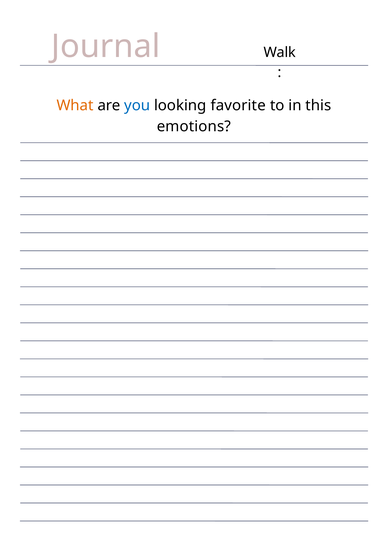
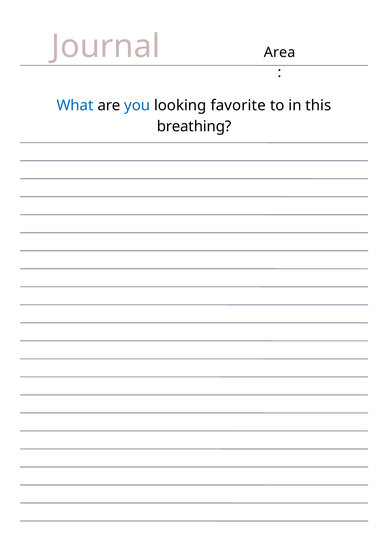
Walk: Walk -> Area
What colour: orange -> blue
emotions: emotions -> breathing
